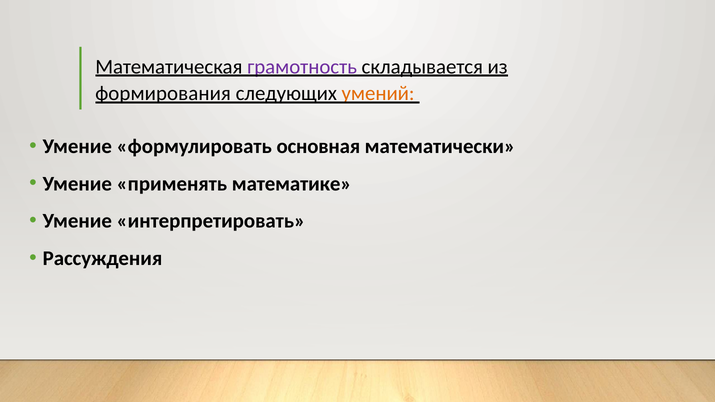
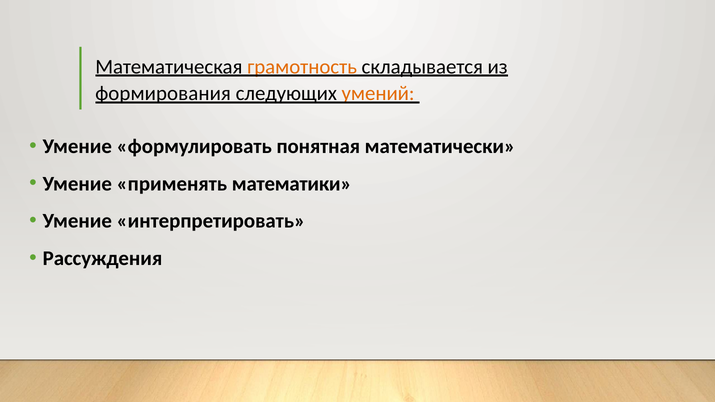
грамотность colour: purple -> orange
основная: основная -> понятная
математике: математике -> математики
